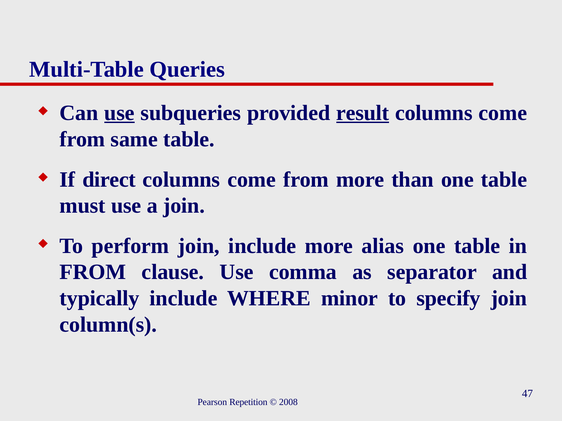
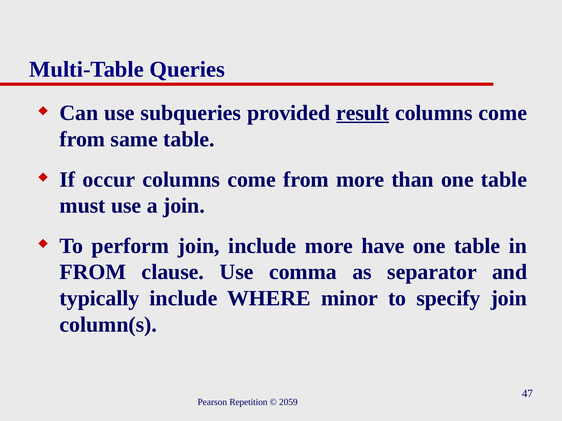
use at (119, 113) underline: present -> none
direct: direct -> occur
alias: alias -> have
2008: 2008 -> 2059
